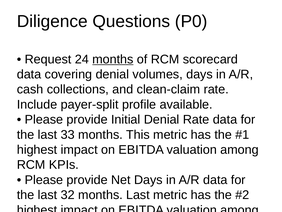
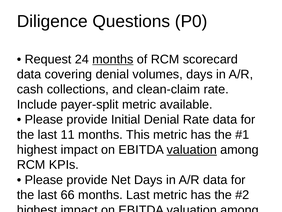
payer-split profile: profile -> metric
33: 33 -> 11
valuation at (192, 149) underline: none -> present
32: 32 -> 66
